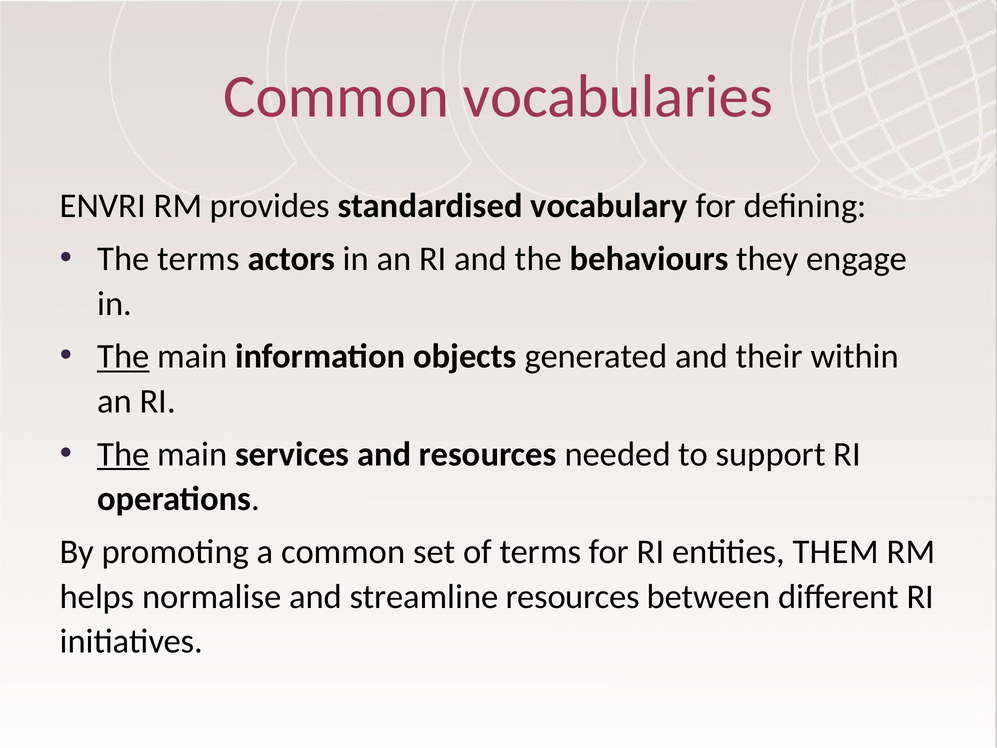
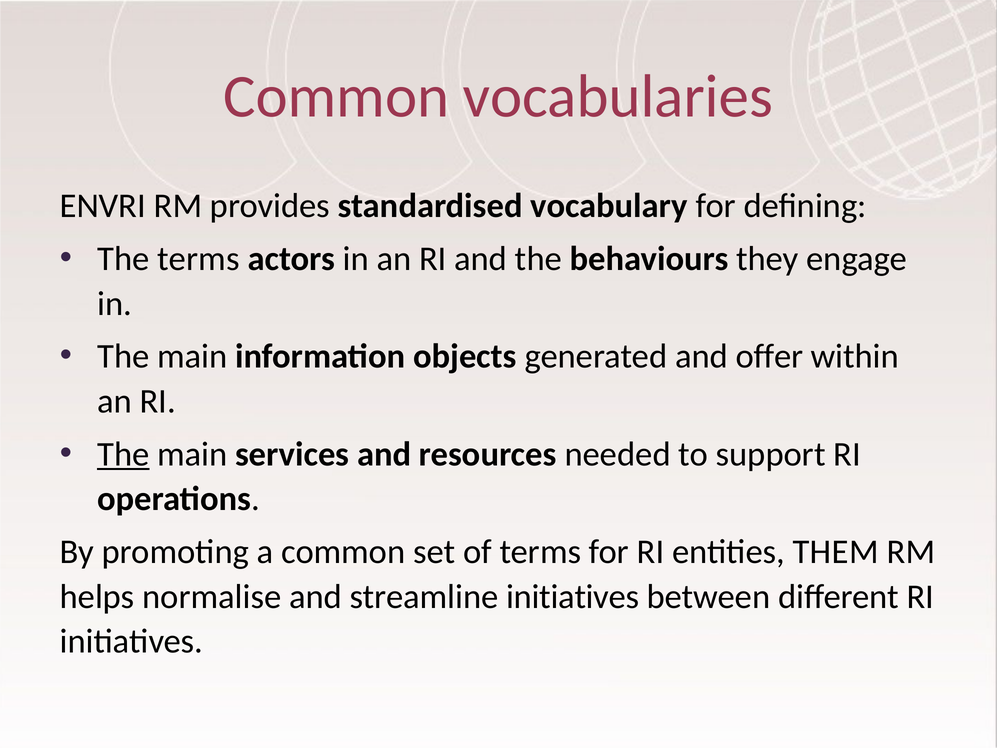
The at (123, 356) underline: present -> none
their: their -> offer
streamline resources: resources -> initiatives
